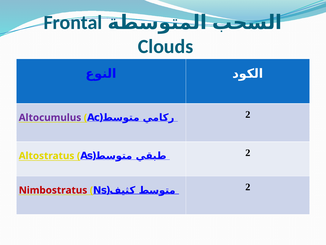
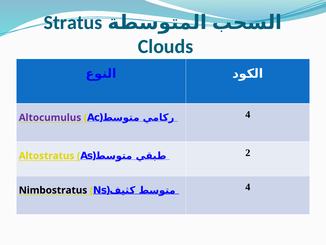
Frontal: Frontal -> Stratus
2 at (248, 114): 2 -> 4
Nimbostratus colour: red -> black
2 at (248, 187): 2 -> 4
